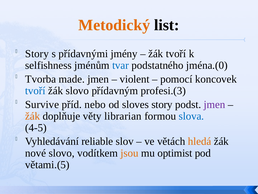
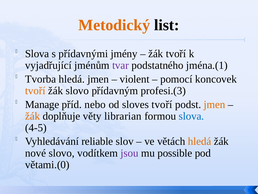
Story at (37, 54): Story -> Slova
selfishness: selfishness -> vyjadřující
tvar colour: blue -> purple
jména.(0: jména.(0 -> jména.(1
Tvorba made: made -> hledá
tvoří at (35, 91) colour: blue -> orange
Survive: Survive -> Manage
sloves story: story -> tvoří
jmen at (215, 104) colour: purple -> orange
jsou colour: orange -> purple
optimist: optimist -> possible
větami.(5: větami.(5 -> větami.(0
